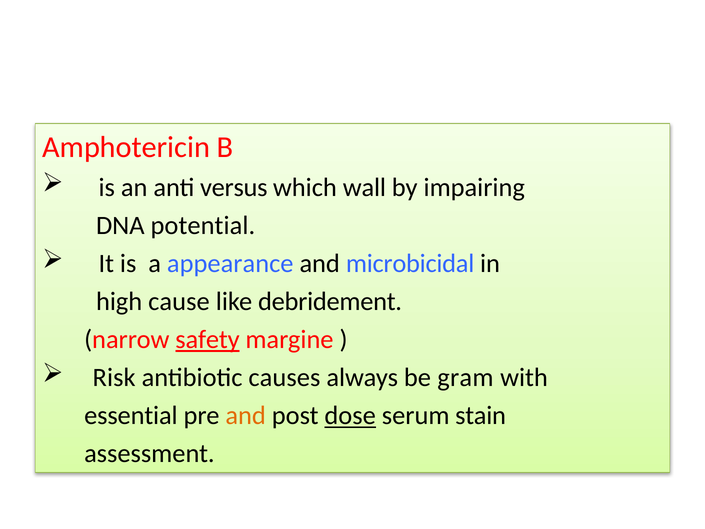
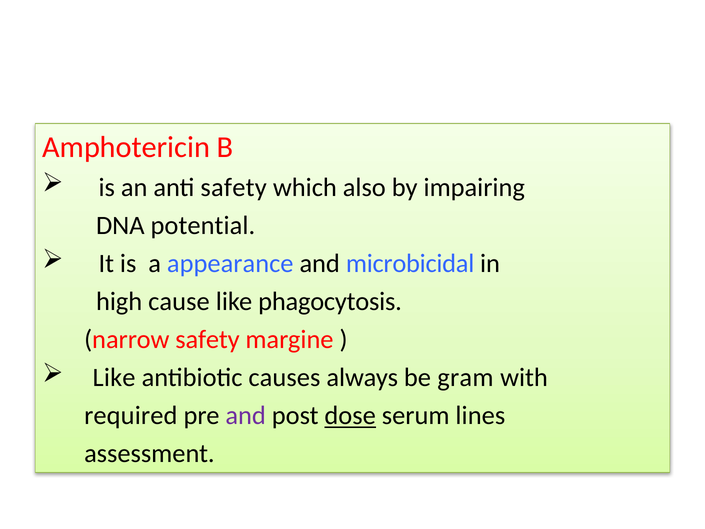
anti versus: versus -> safety
wall: wall -> also
debridement: debridement -> phagocytosis
safety at (207, 339) underline: present -> none
Risk at (114, 377): Risk -> Like
essential: essential -> required
and at (246, 415) colour: orange -> purple
stain: stain -> lines
